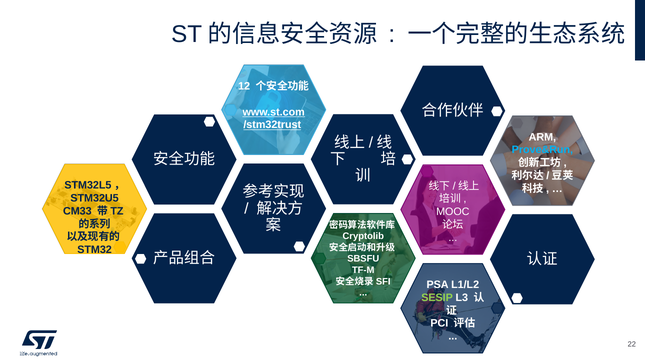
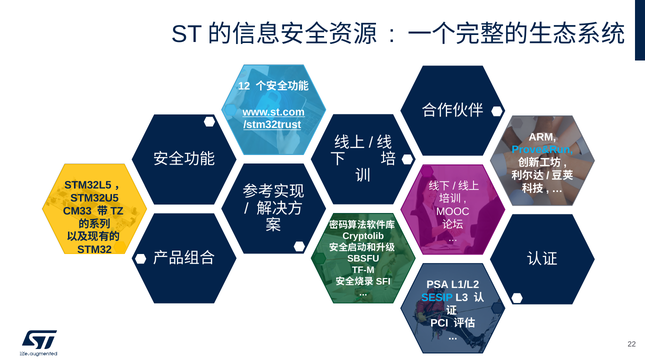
SESIP colour: light green -> light blue
